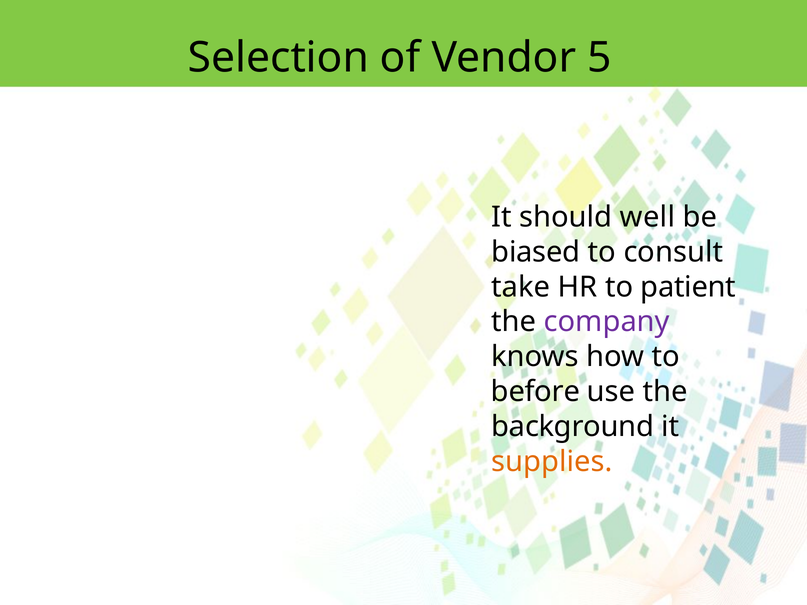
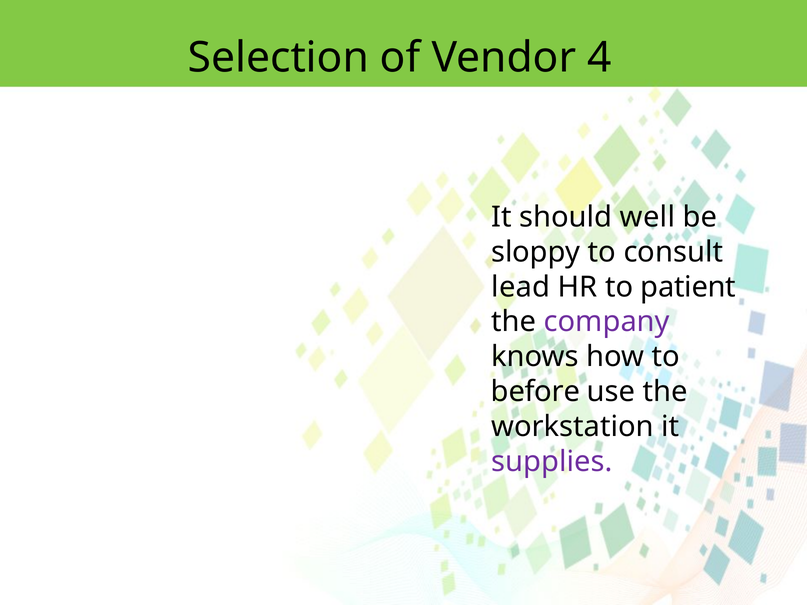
5: 5 -> 4
biased: biased -> sloppy
take: take -> lead
background: background -> workstation
supplies colour: orange -> purple
